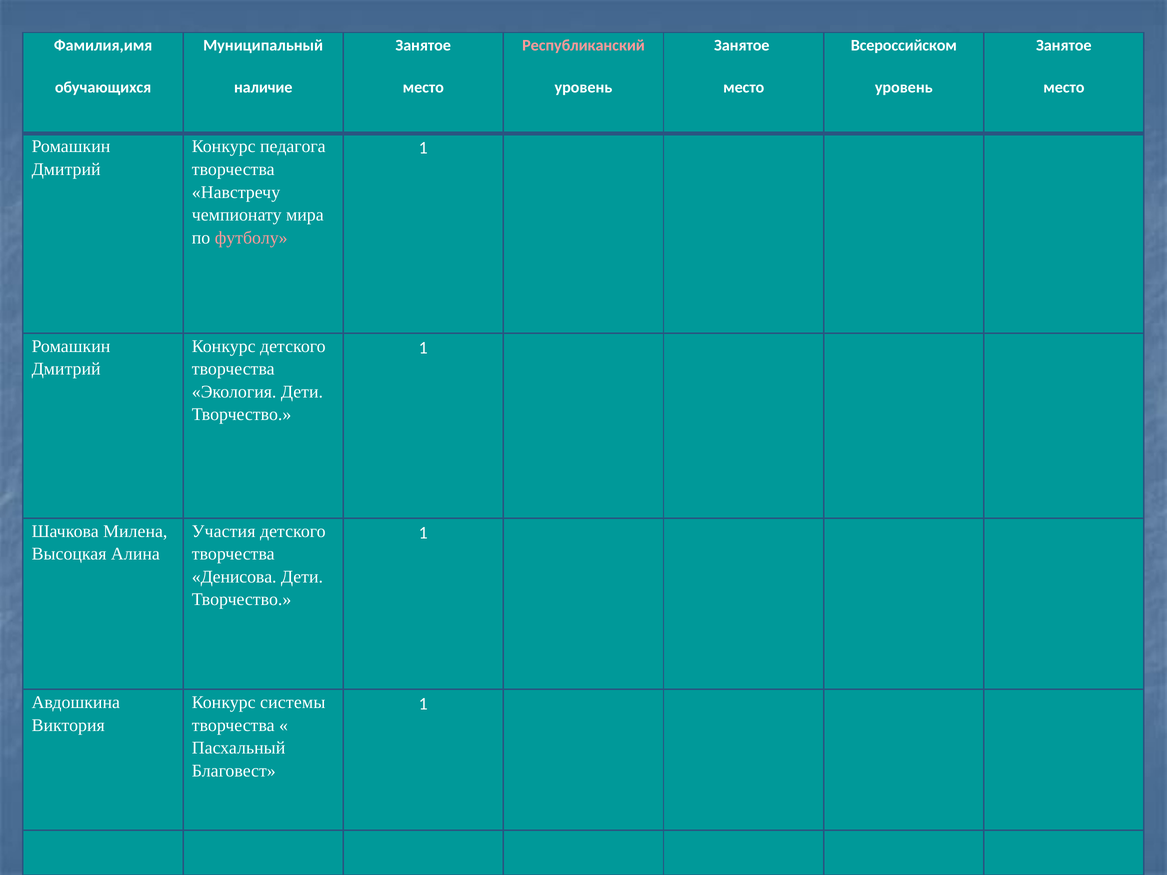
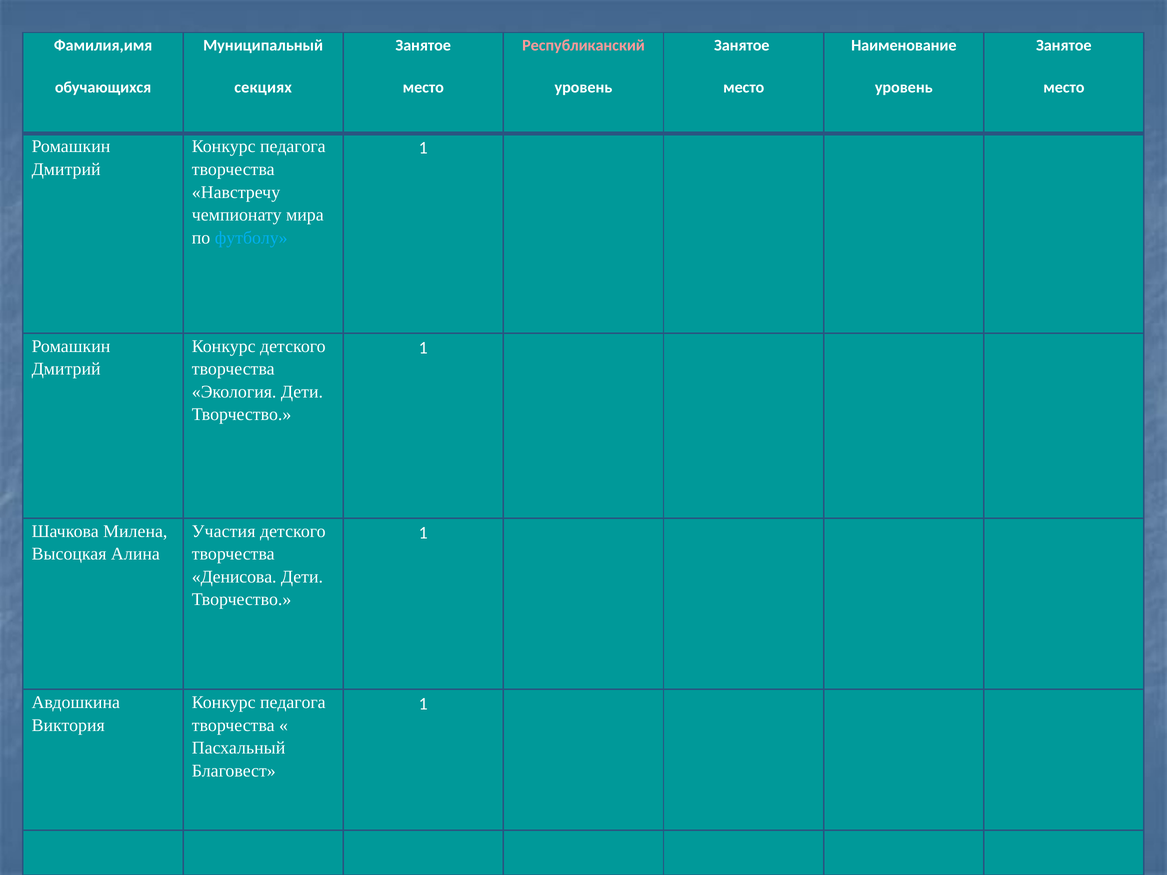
Всероссийском: Всероссийском -> Наименование
наличие: наличие -> секциях
футболу colour: pink -> light blue
системы at (293, 703): системы -> педагога
